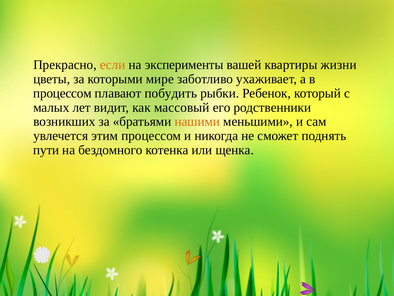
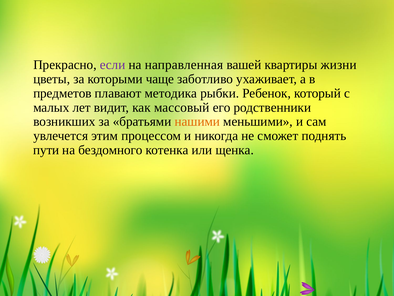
если colour: orange -> purple
эксперименты: эксперименты -> направленная
мире: мире -> чаще
процессом at (62, 93): процессом -> предметов
побудить: побудить -> методика
